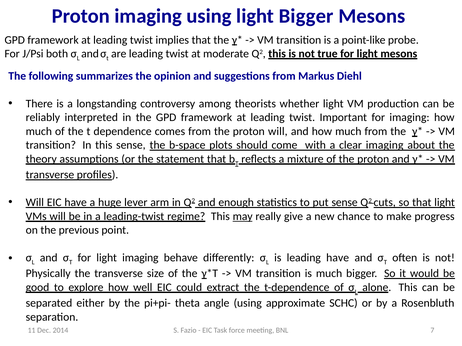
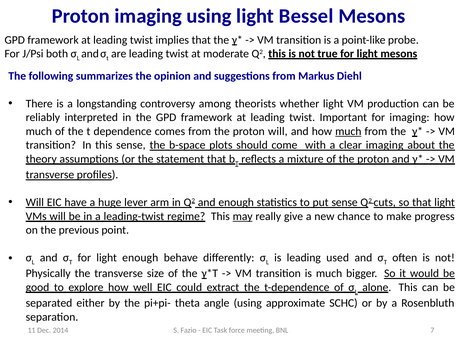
light Bigger: Bigger -> Bessel
much at (348, 132) underline: none -> present
light imaging: imaging -> enough
leading have: have -> used
